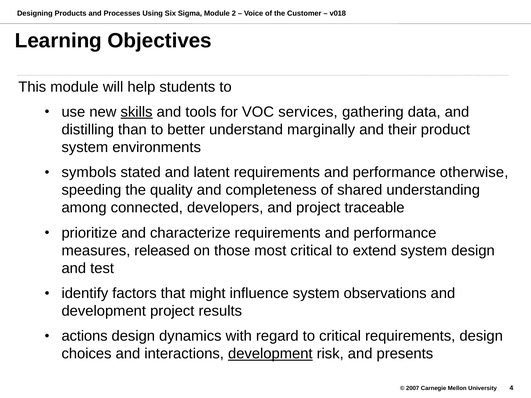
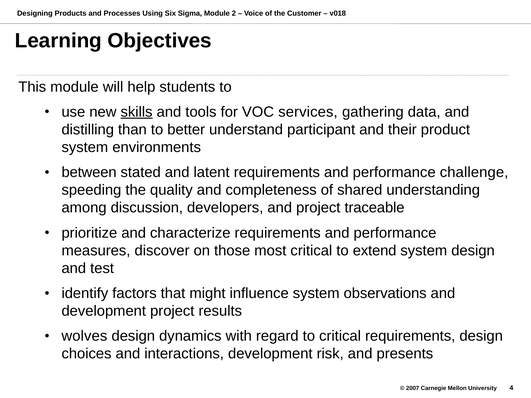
marginally: marginally -> participant
symbols: symbols -> between
otherwise: otherwise -> challenge
connected: connected -> discussion
released: released -> discover
actions: actions -> wolves
development at (270, 354) underline: present -> none
